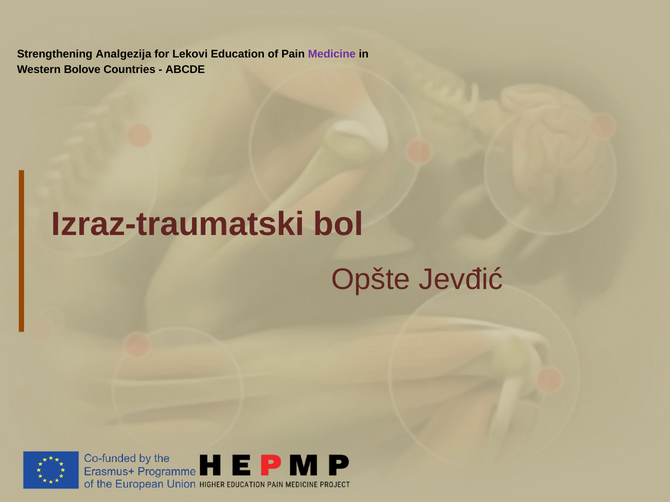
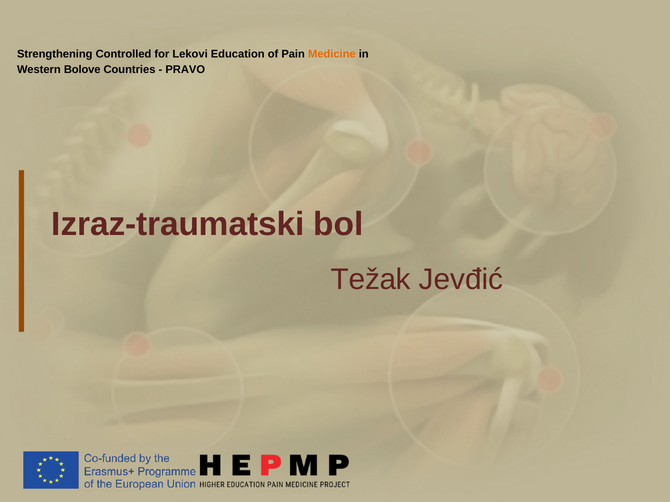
Analgezija: Analgezija -> Controlled
Medicine colour: purple -> orange
ABCDE: ABCDE -> PRAVO
Opšte: Opšte -> Težak
